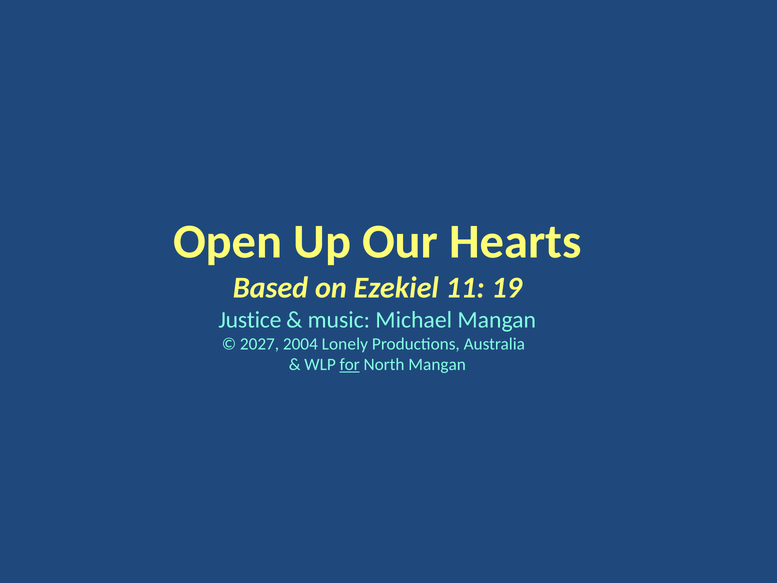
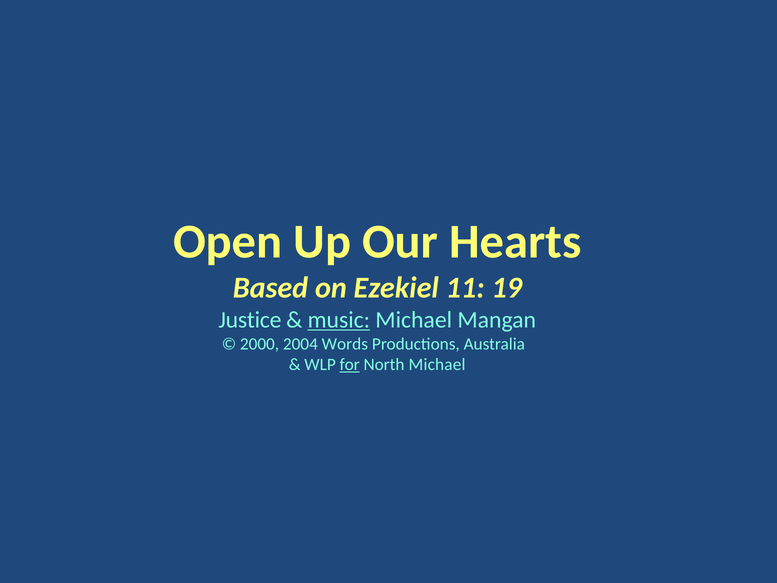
music underline: none -> present
2027: 2027 -> 2000
Lonely: Lonely -> Words
North Mangan: Mangan -> Michael
